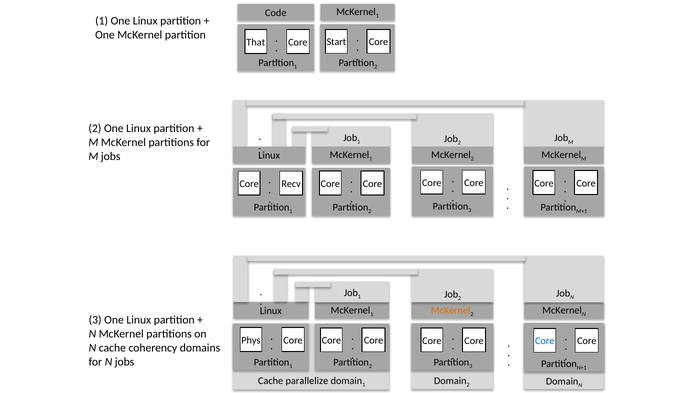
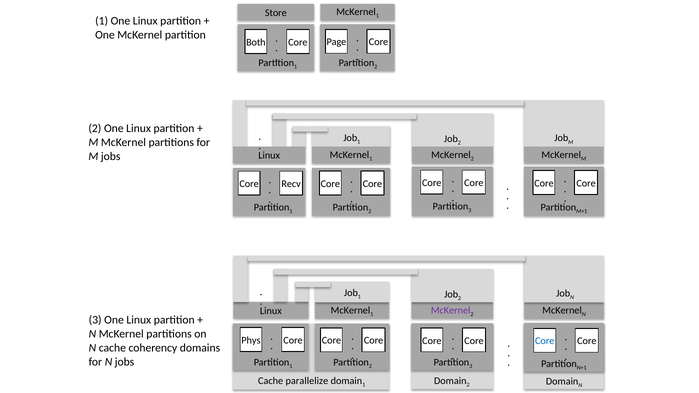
Code: Code -> Store
Start: Start -> Page
That: That -> Both
McKernel at (451, 310) colour: orange -> purple
